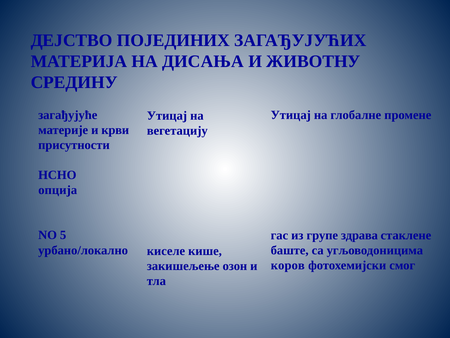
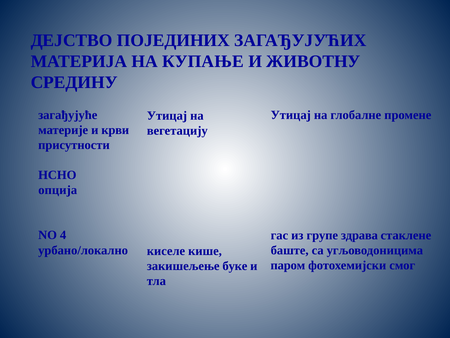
ДИСАЊА: ДИСАЊА -> КУПАЊЕ
5: 5 -> 4
коров: коров -> паром
озон: озон -> буке
